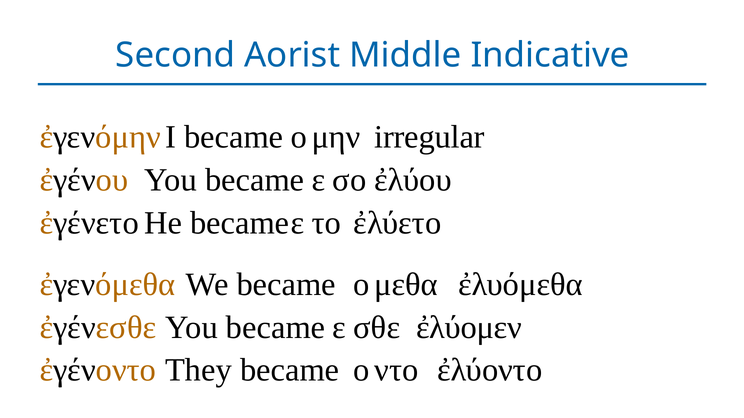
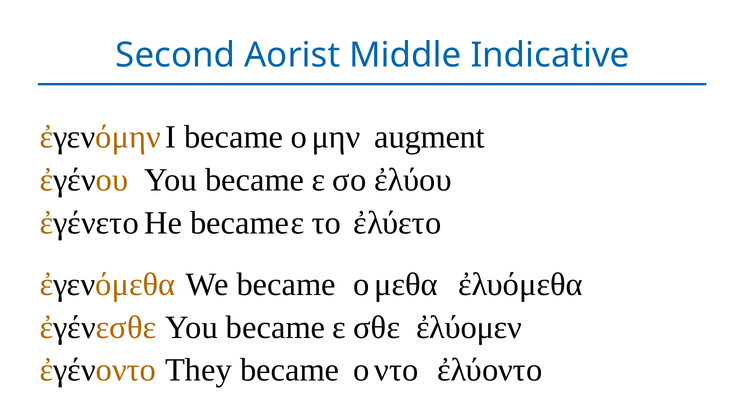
irregular: irregular -> augment
